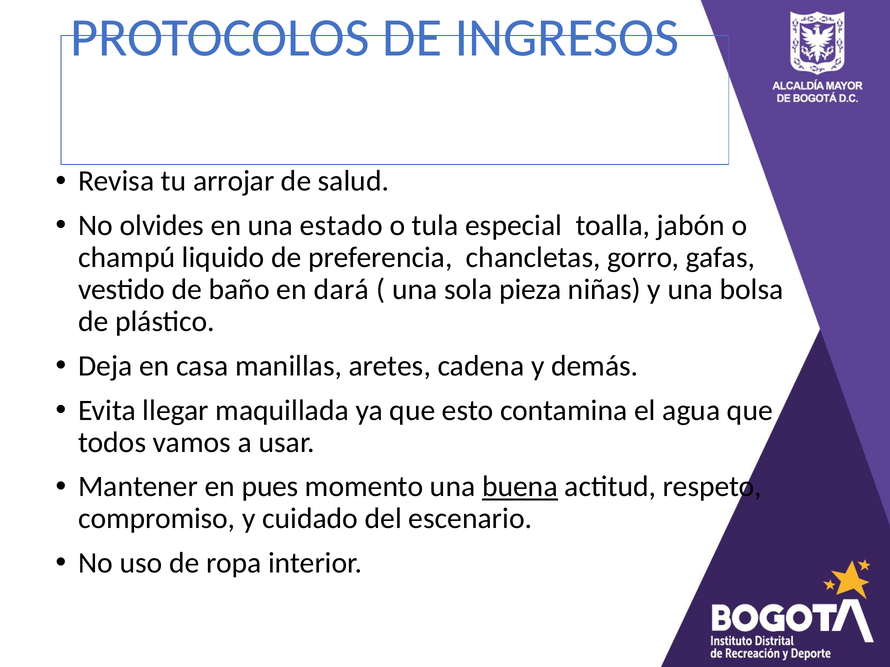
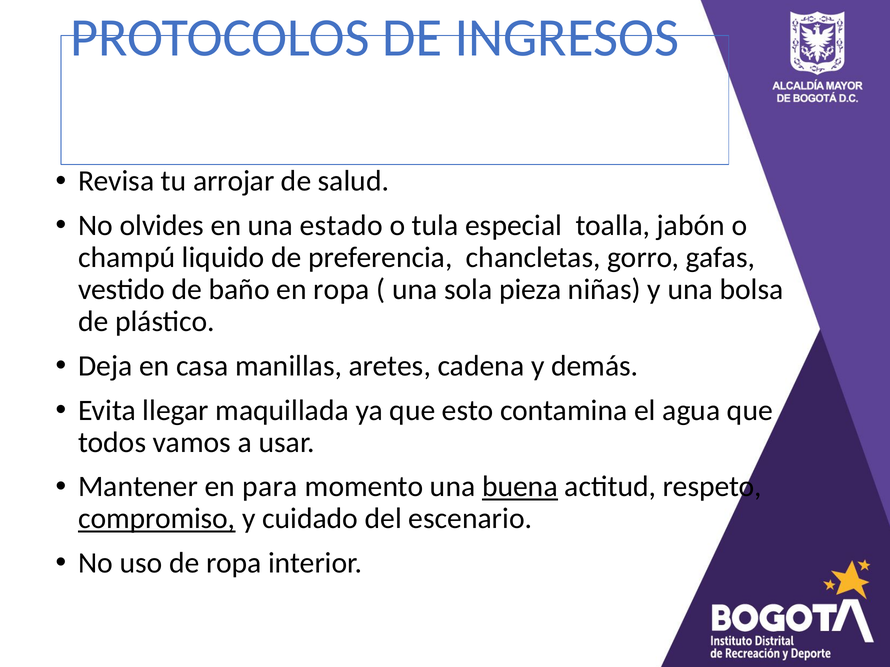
en dará: dará -> ropa
pues: pues -> para
compromiso underline: none -> present
